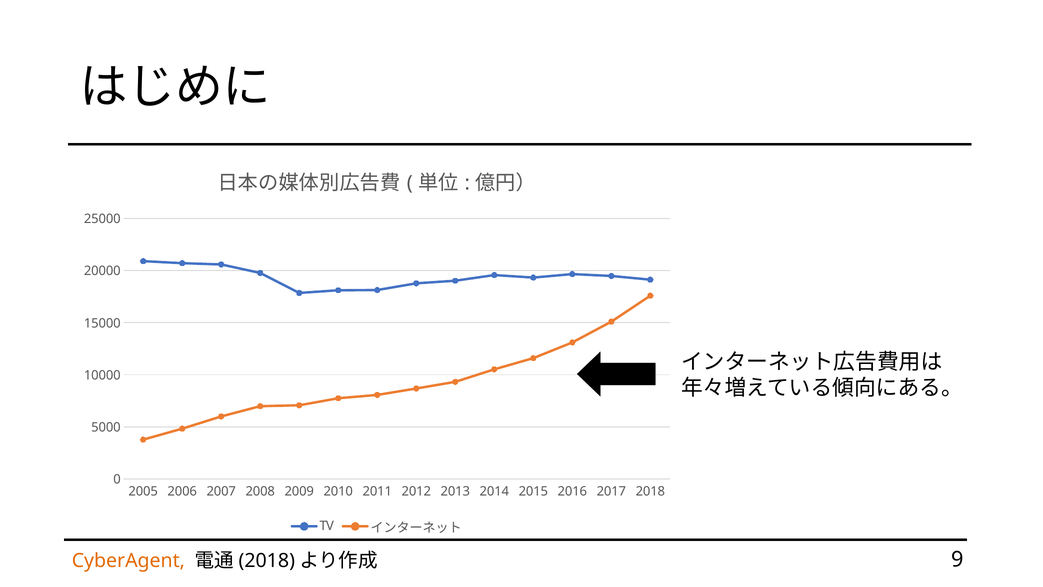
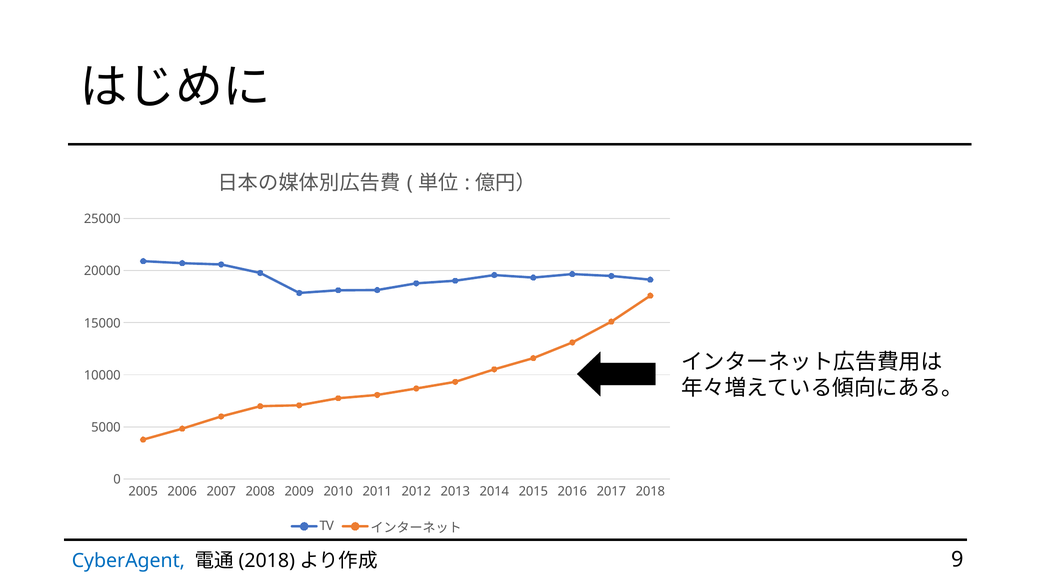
CyberAgent colour: orange -> blue
